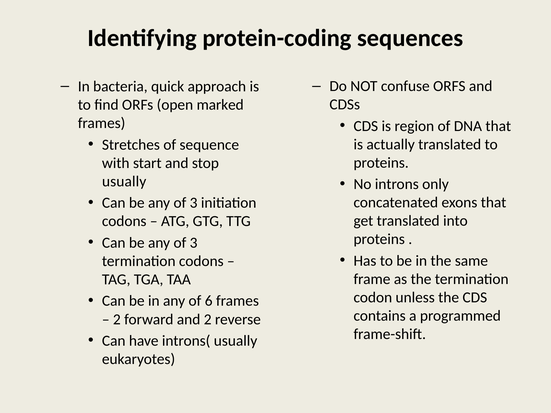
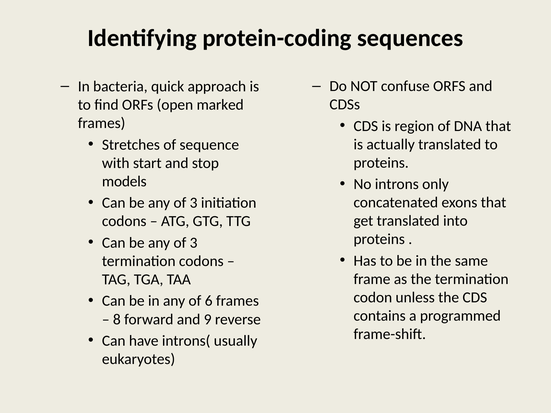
usually at (124, 182): usually -> models
2 at (117, 319): 2 -> 8
and 2: 2 -> 9
